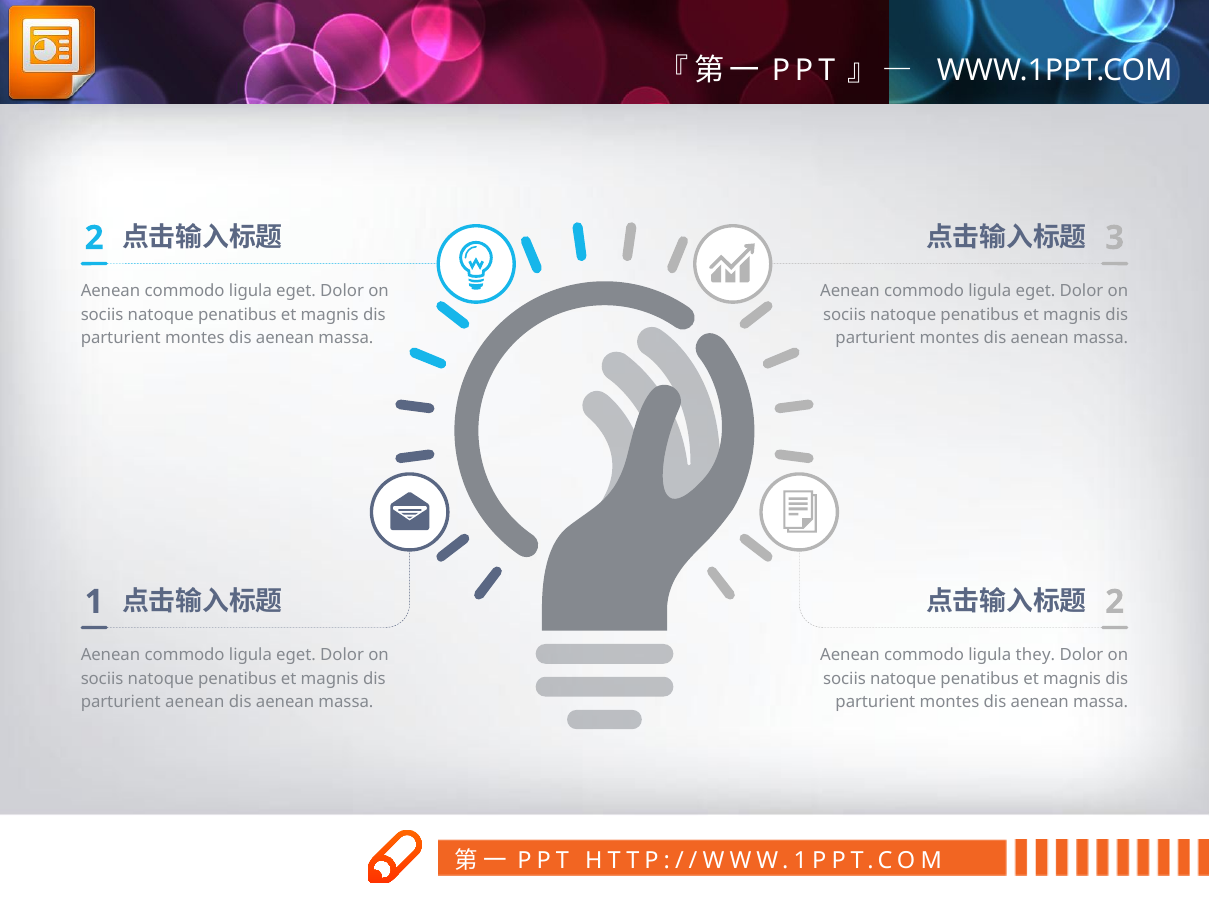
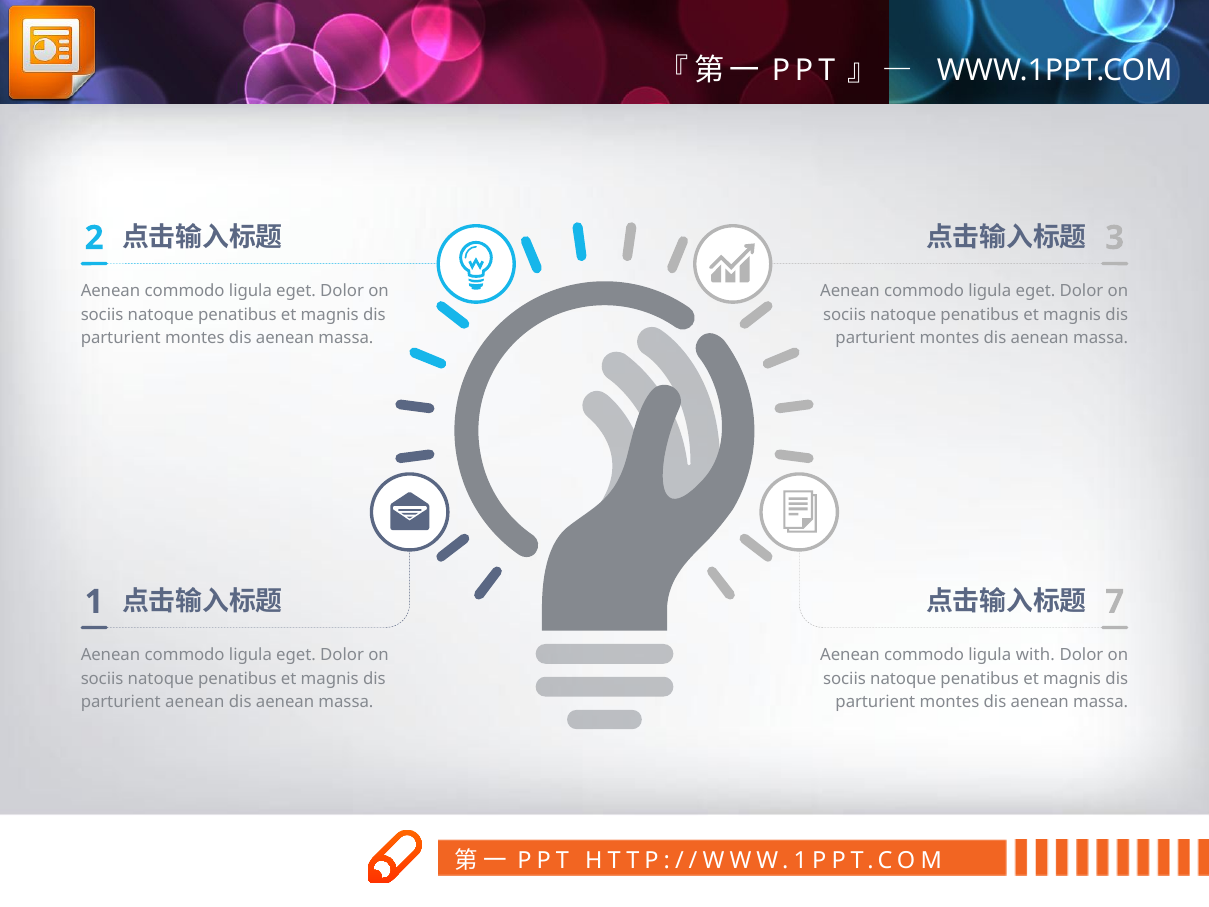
2 at (1115, 602): 2 -> 7
they: they -> with
